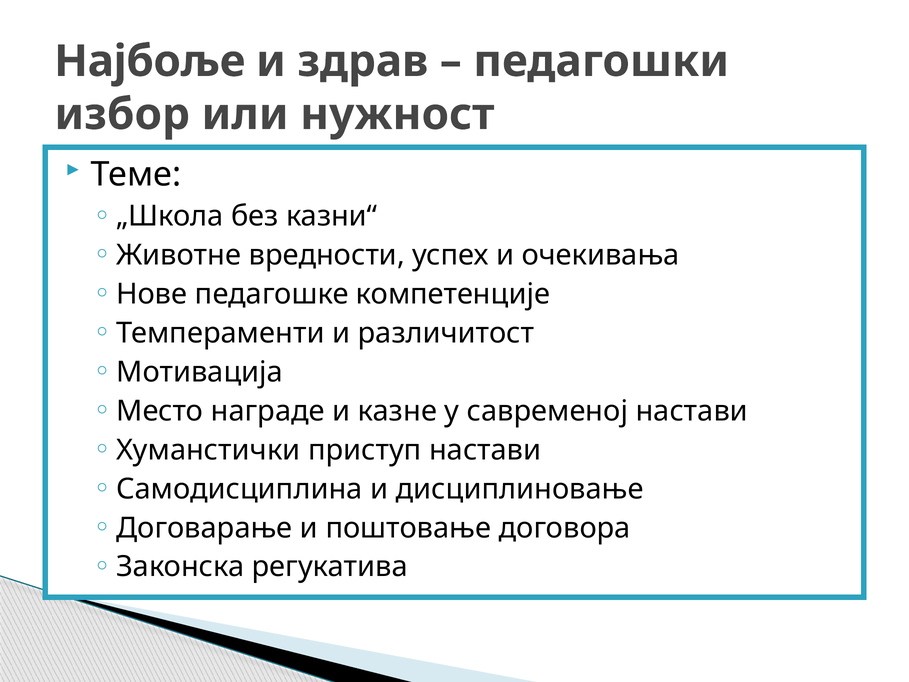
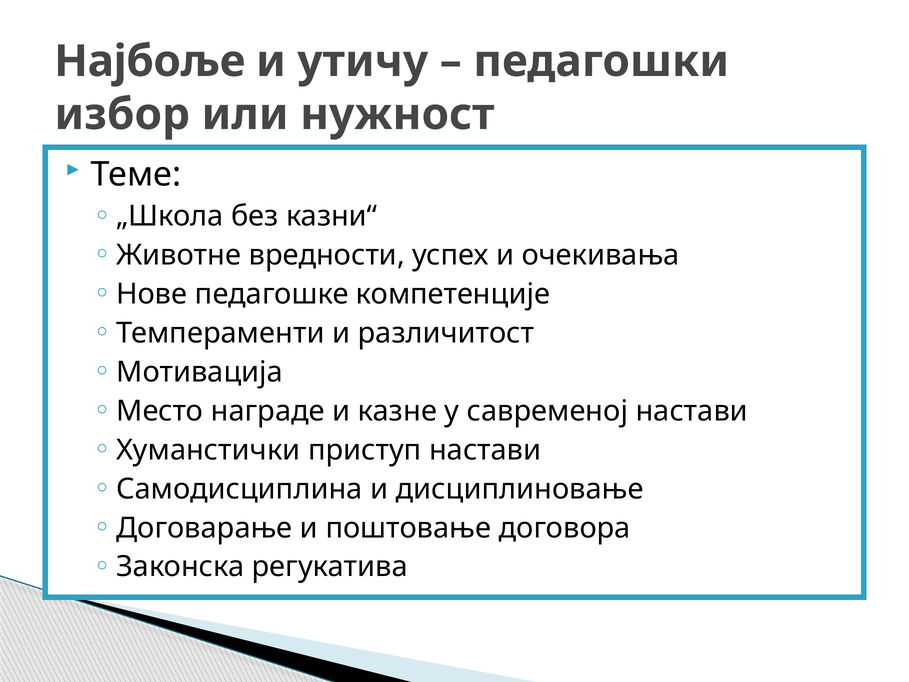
здрав: здрав -> утичу
